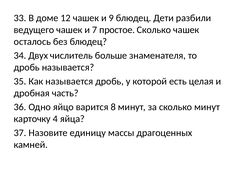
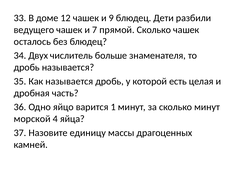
простое: простое -> прямой
8: 8 -> 1
карточку: карточку -> морской
